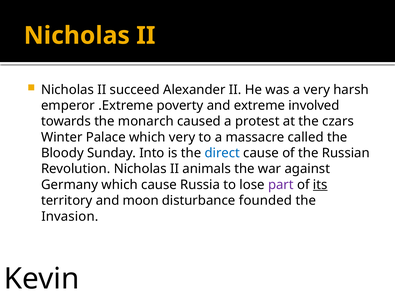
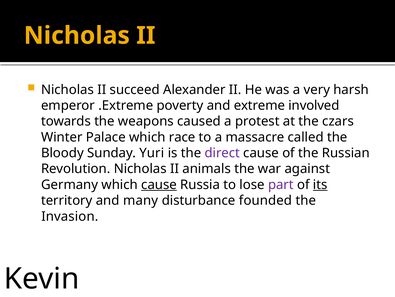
monarch: monarch -> weapons
which very: very -> race
Into: Into -> Yuri
direct colour: blue -> purple
cause at (159, 184) underline: none -> present
moon: moon -> many
